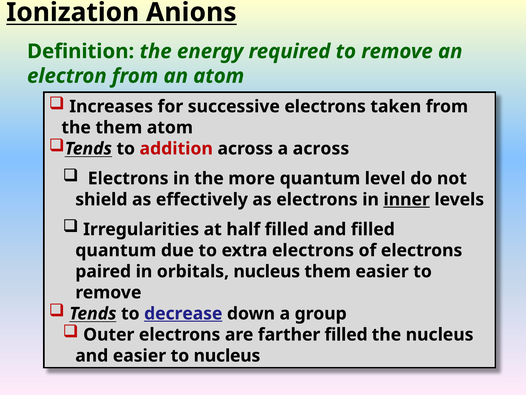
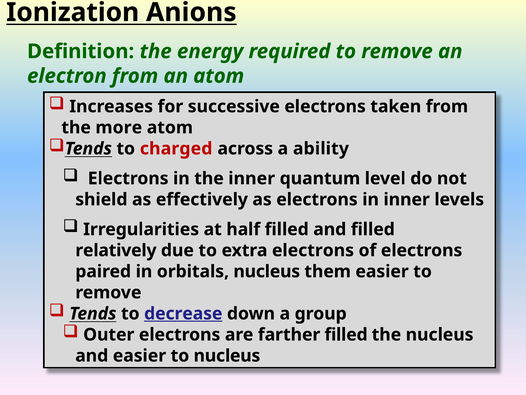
the them: them -> more
addition: addition -> charged
a across: across -> ability
the more: more -> inner
inner at (407, 199) underline: present -> none
quantum at (116, 250): quantum -> relatively
